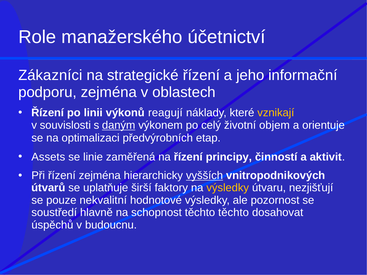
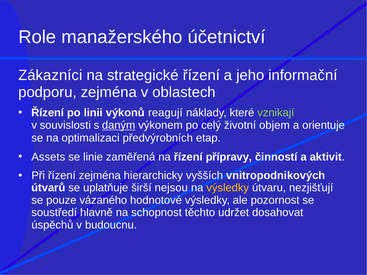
vznikají colour: yellow -> light green
principy: principy -> přípravy
vyšších underline: present -> none
faktory: faktory -> nejsou
nekvalitní: nekvalitní -> vázaného
těchto těchto: těchto -> udržet
